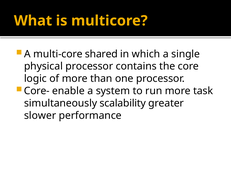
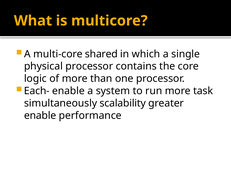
Core-: Core- -> Each-
slower at (40, 116): slower -> enable
